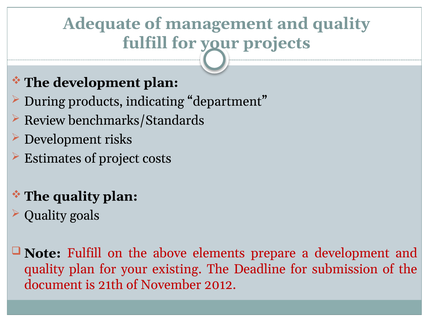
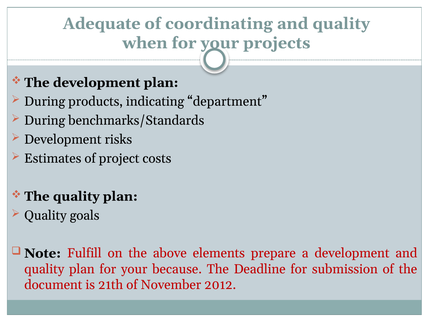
management: management -> coordinating
fulfill at (145, 43): fulfill -> when
Review at (45, 120): Review -> During
existing: existing -> because
